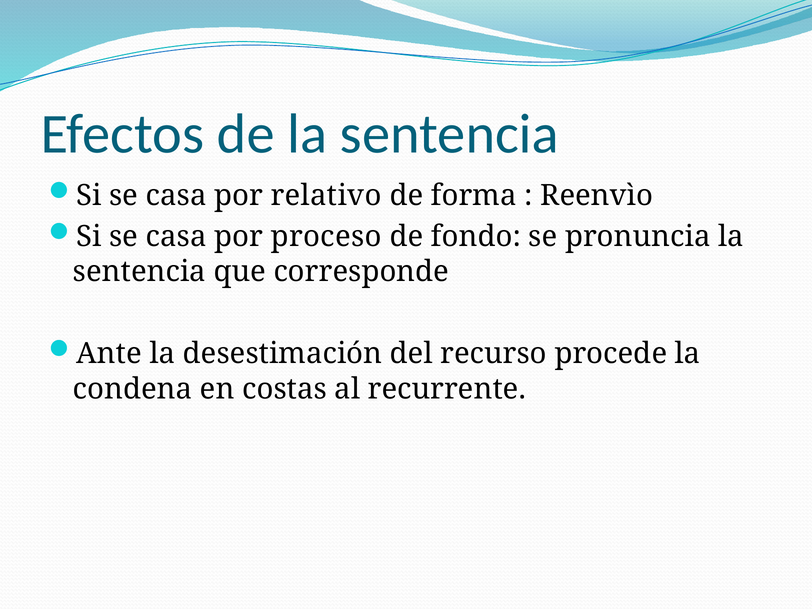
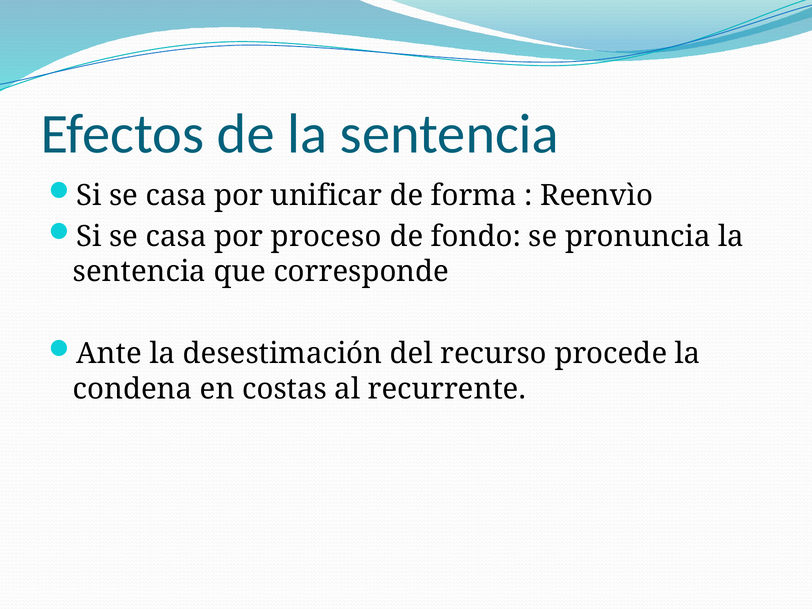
relativo: relativo -> unificar
